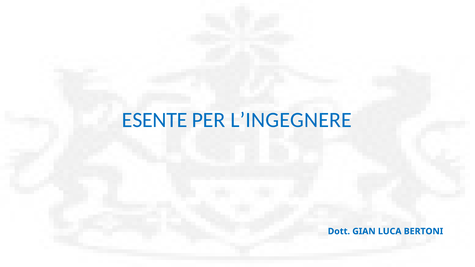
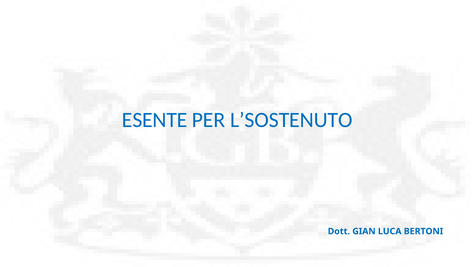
L’INGEGNERE: L’INGEGNERE -> L’SOSTENUTO
